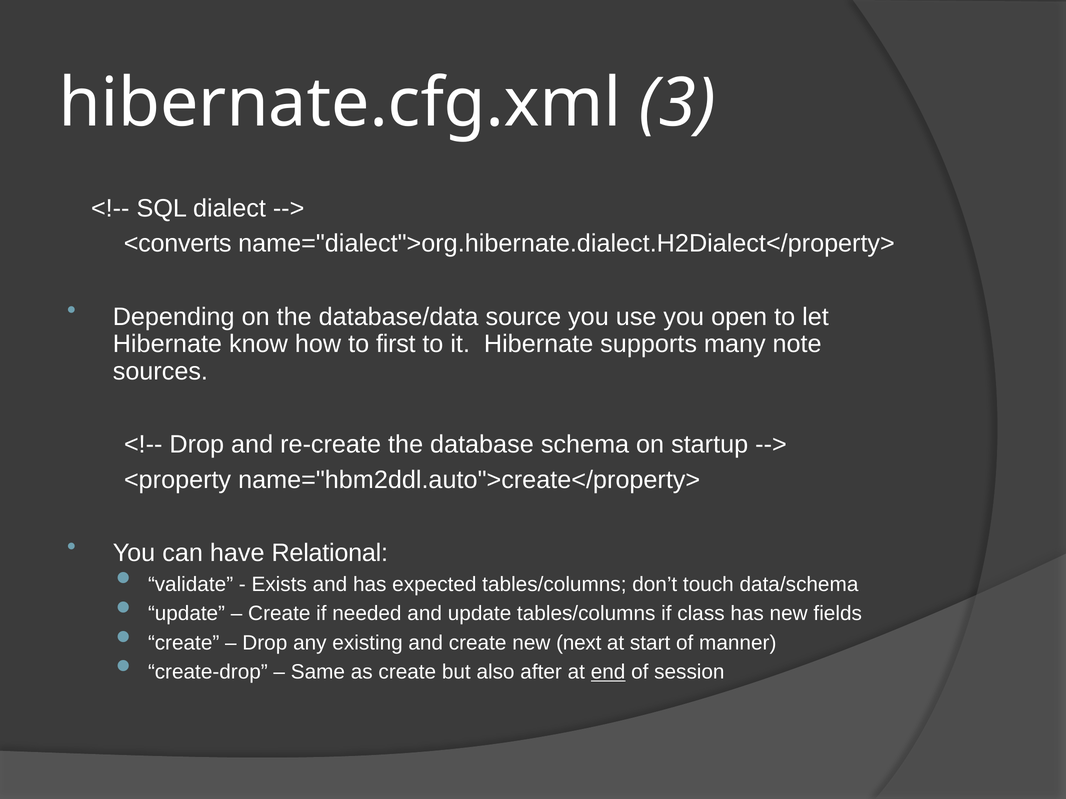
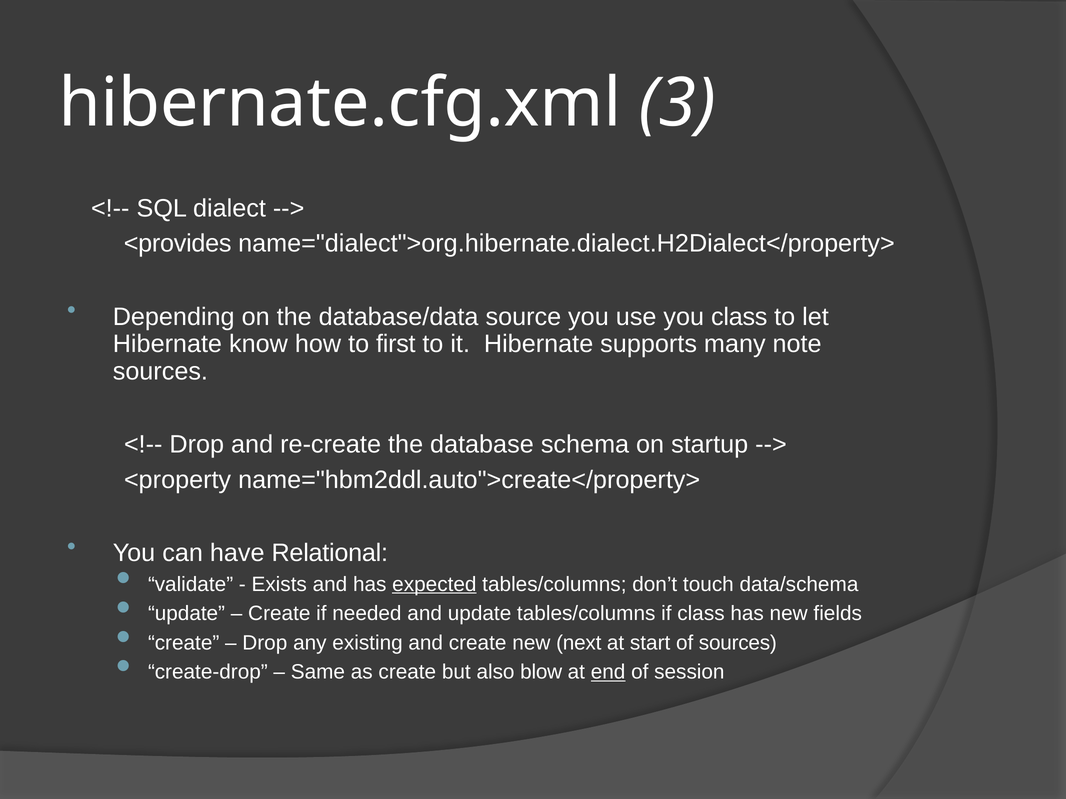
<converts: <converts -> <provides
you open: open -> class
expected underline: none -> present
of manner: manner -> sources
after: after -> blow
